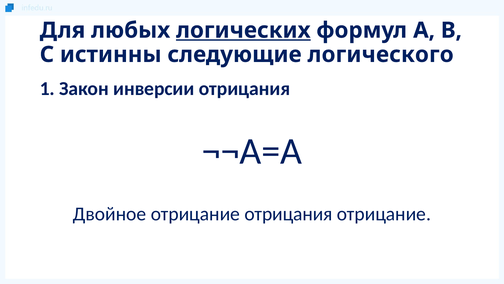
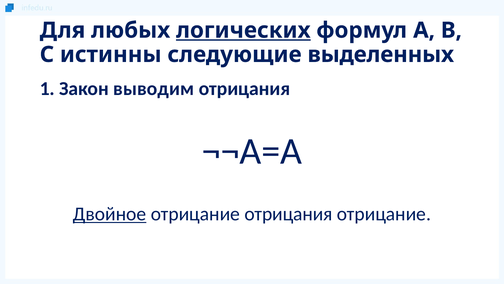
логического: логического -> выделенных
инверсии: инверсии -> выводим
Двойное underline: none -> present
